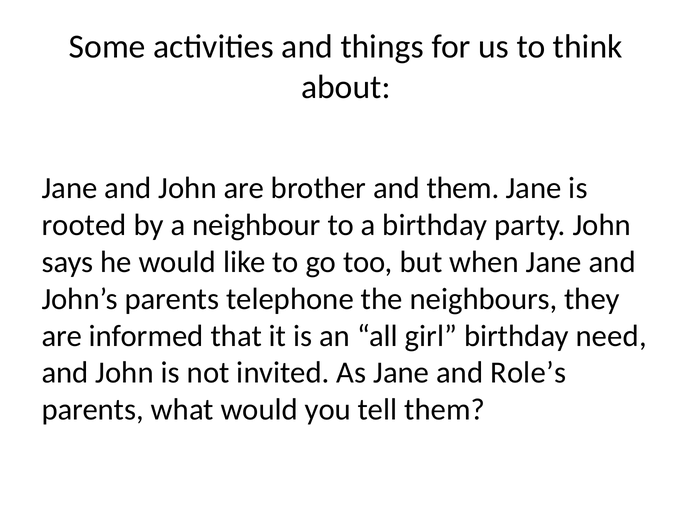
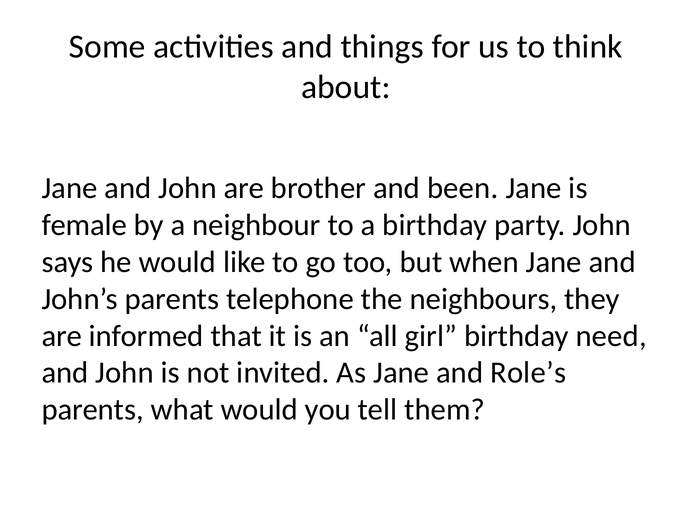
and them: them -> been
rooted: rooted -> female
